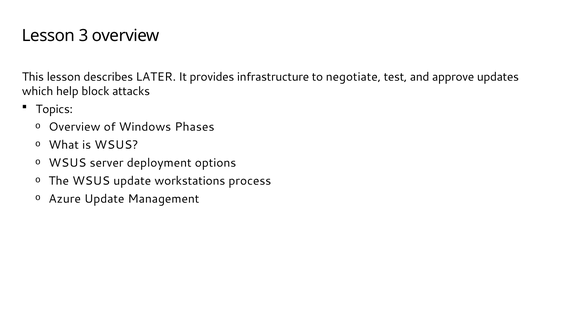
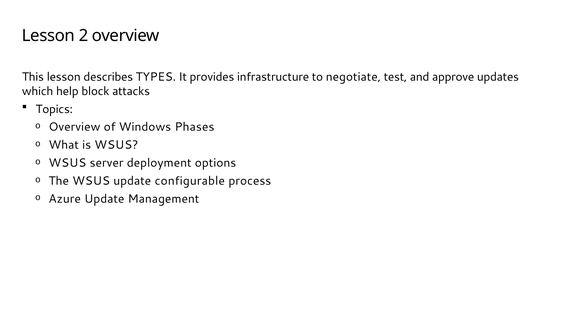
3: 3 -> 2
LATER: LATER -> TYPES
workstations: workstations -> configurable
